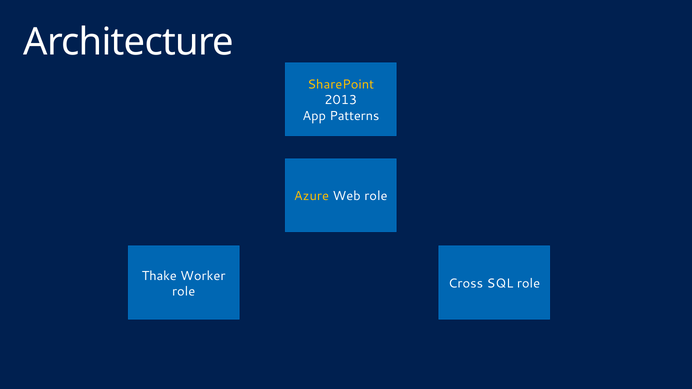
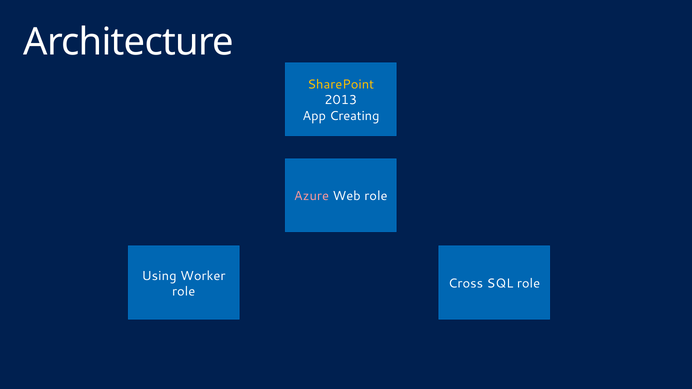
Patterns: Patterns -> Creating
Azure colour: yellow -> pink
Thake: Thake -> Using
